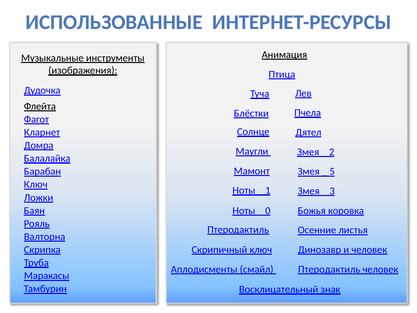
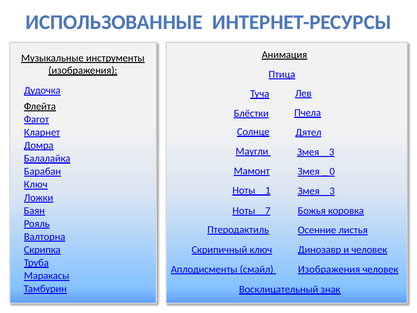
2 at (332, 152): 2 -> 3
5: 5 -> 0
0: 0 -> 7
Птеродактиль at (329, 269): Птеродактиль -> Изображения
